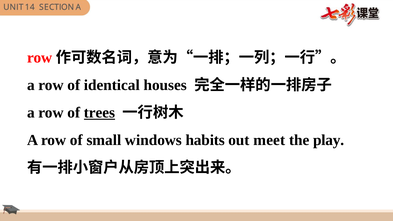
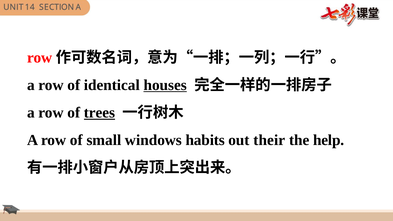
houses underline: none -> present
meet: meet -> their
play: play -> help
